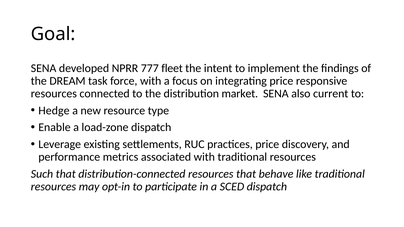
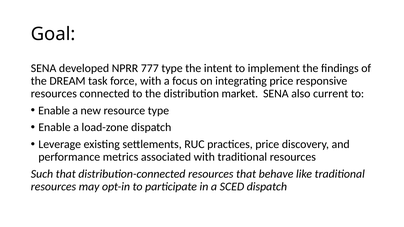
777 fleet: fleet -> type
Hedge at (54, 111): Hedge -> Enable
